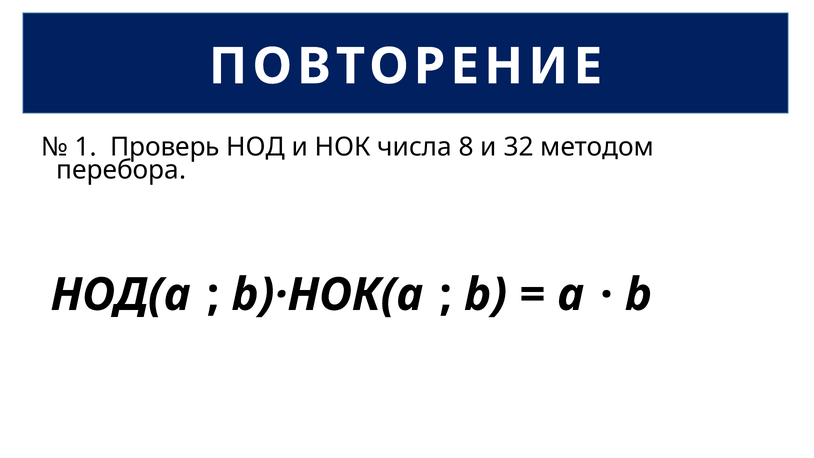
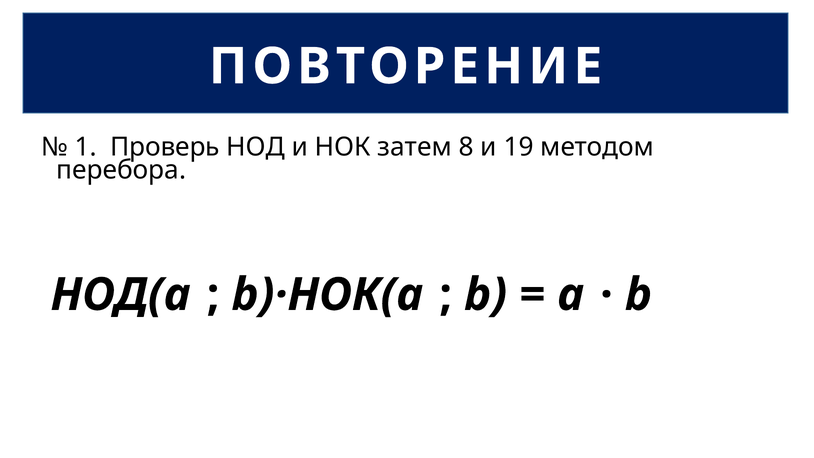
числа: числа -> затем
32: 32 -> 19
